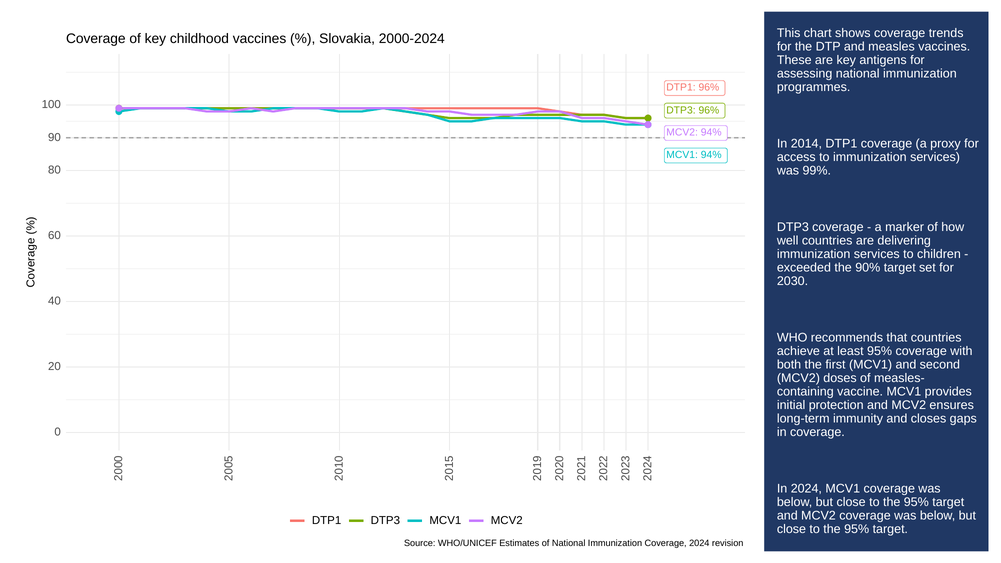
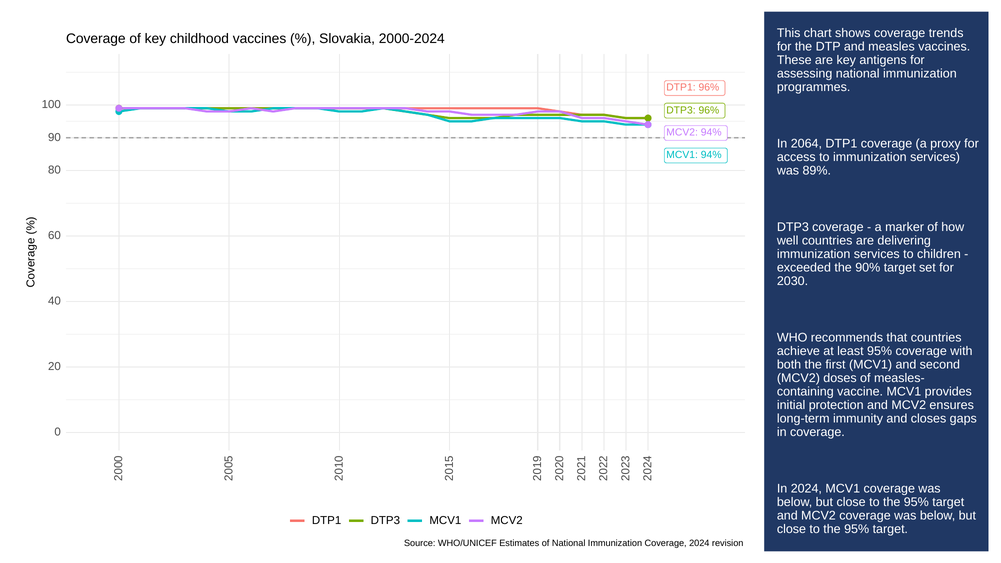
2014: 2014 -> 2064
99%: 99% -> 89%
